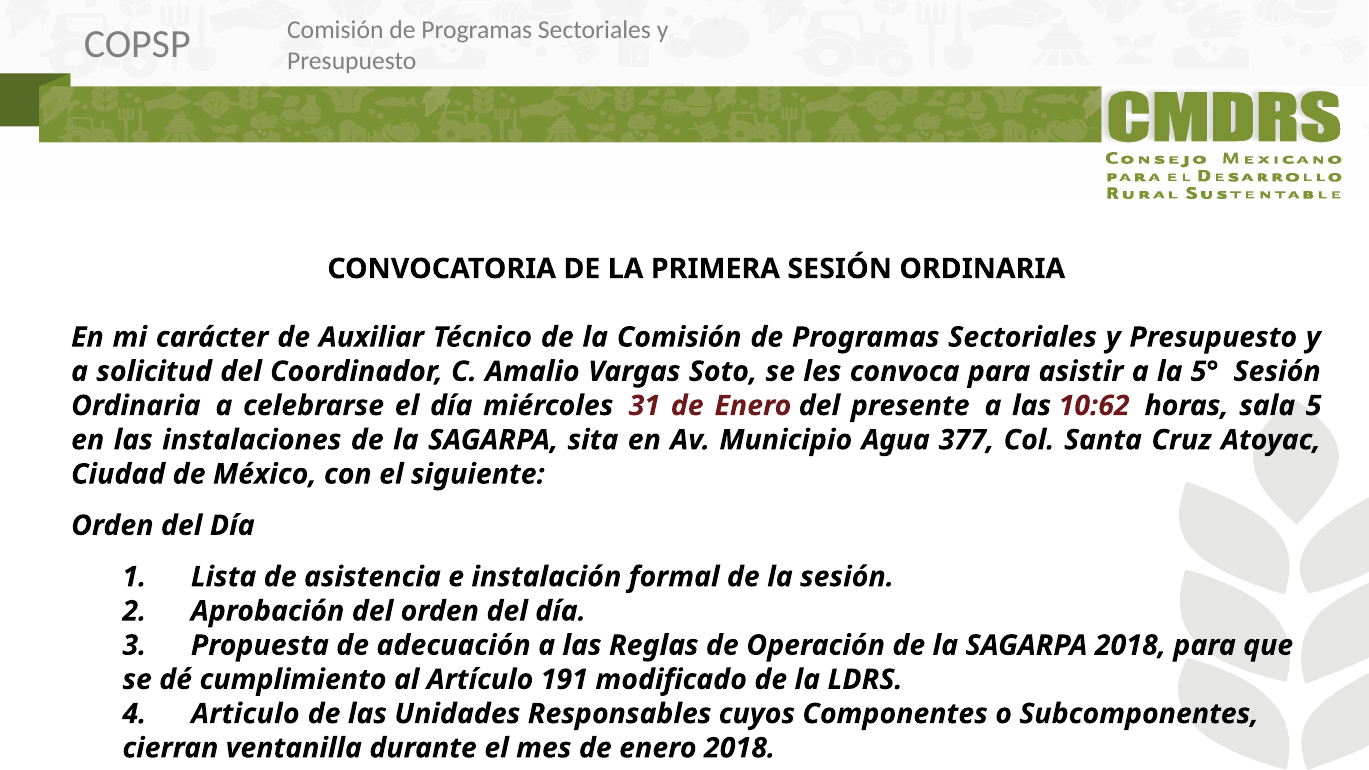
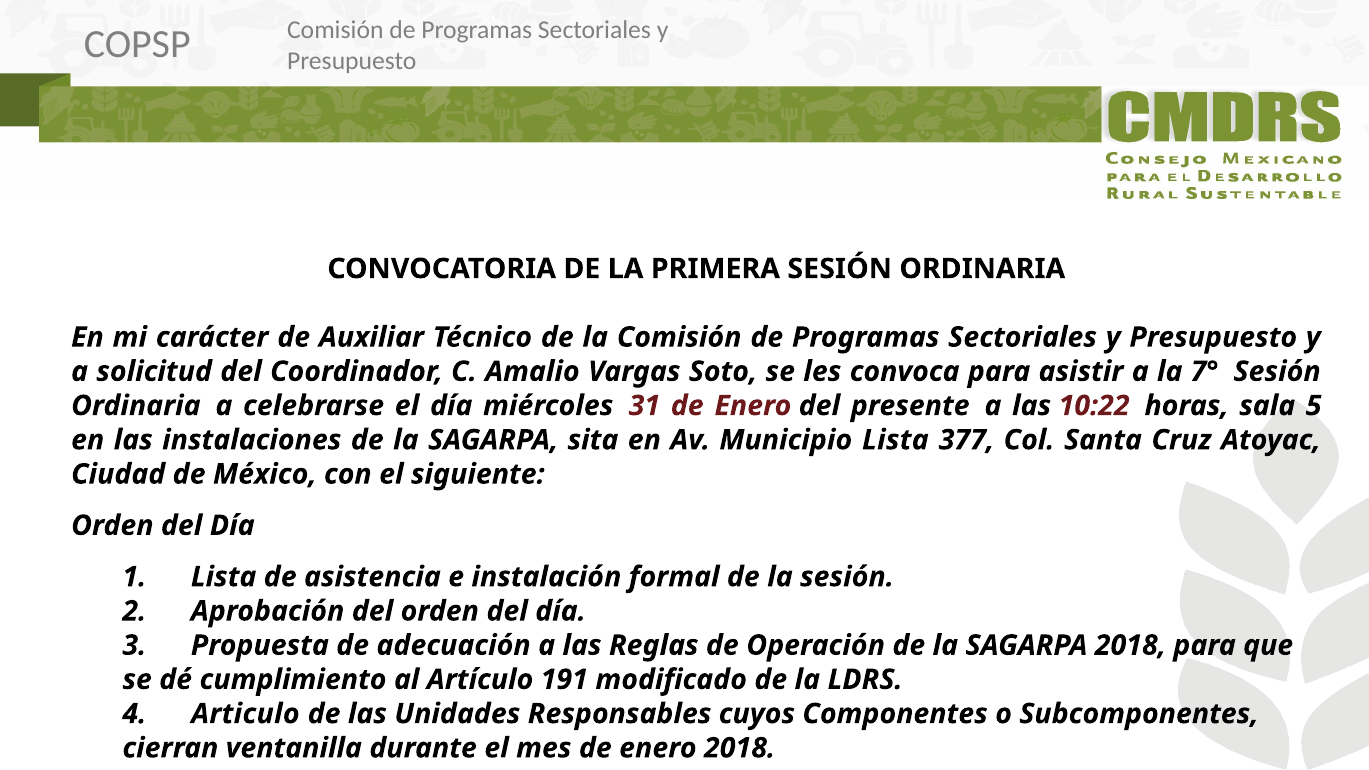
5°: 5° -> 7°
10:62: 10:62 -> 10:22
Municipio Agua: Agua -> Lista
